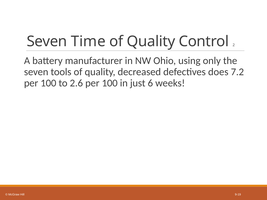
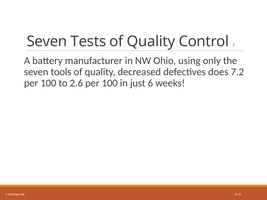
Time: Time -> Tests
